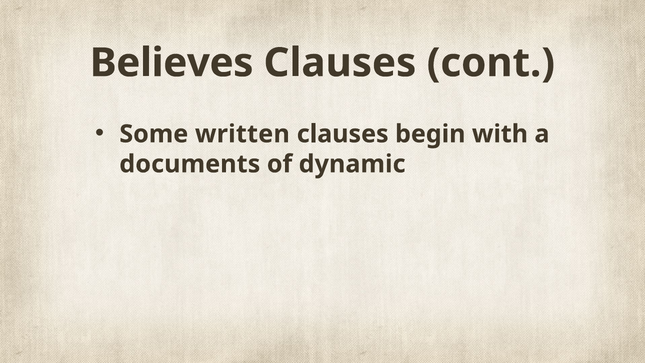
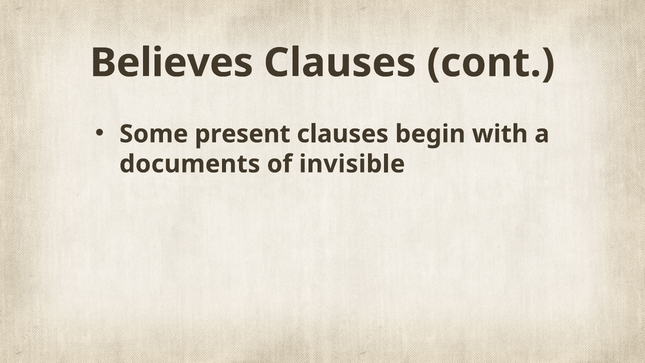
written: written -> present
dynamic: dynamic -> invisible
